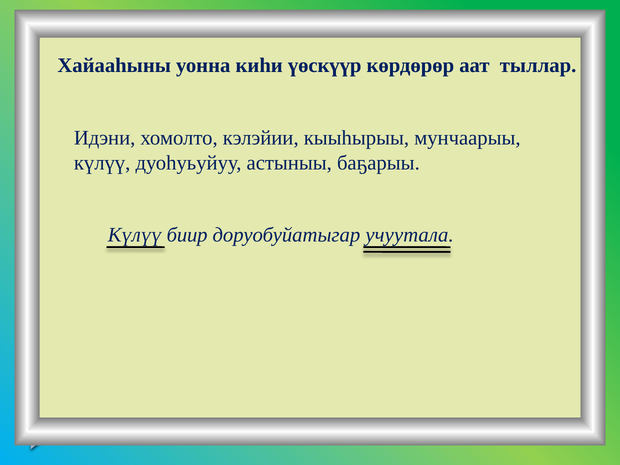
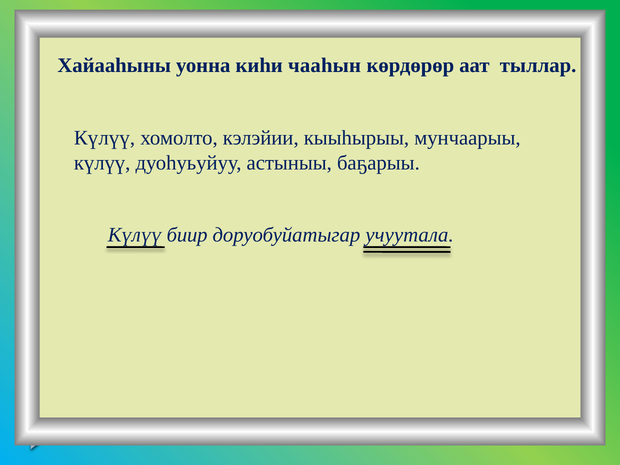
үөскүүр: үөскүүр -> чааһын
Идэни at (105, 138): Идэни -> Күлүү
